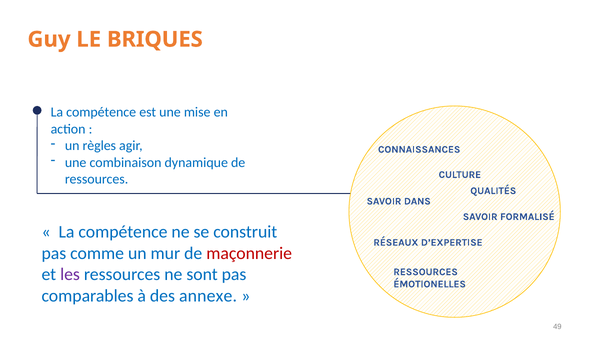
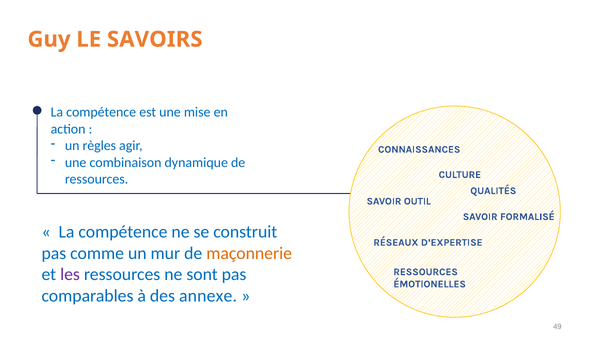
BRIQUES: BRIQUES -> SAVOIRS
DANS: DANS -> OUTIL
maçonnerie colour: red -> orange
